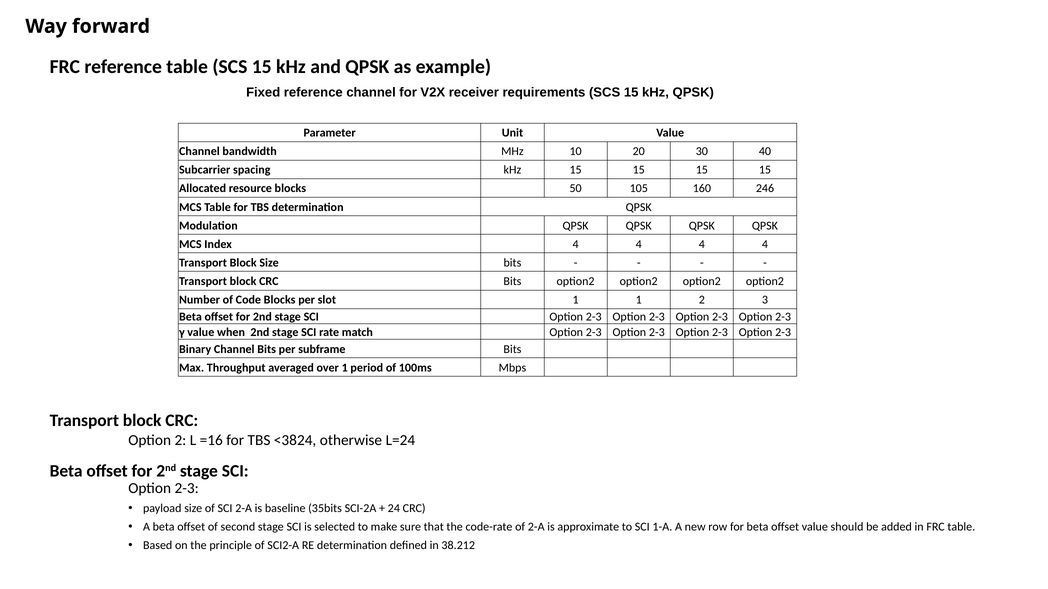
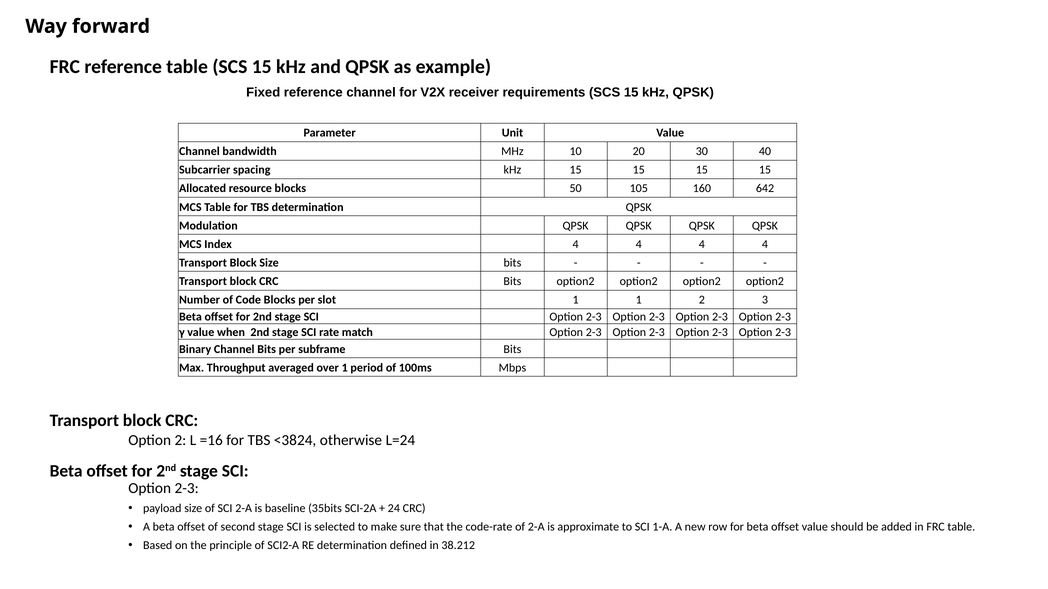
246: 246 -> 642
